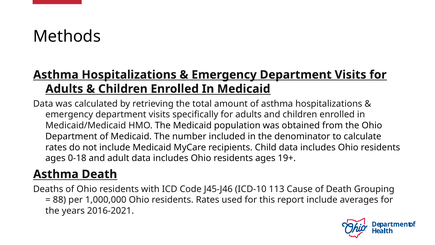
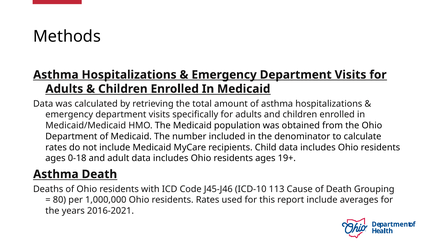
88: 88 -> 80
